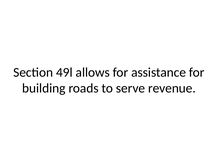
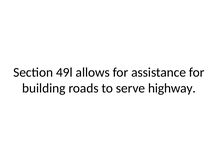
revenue: revenue -> highway
